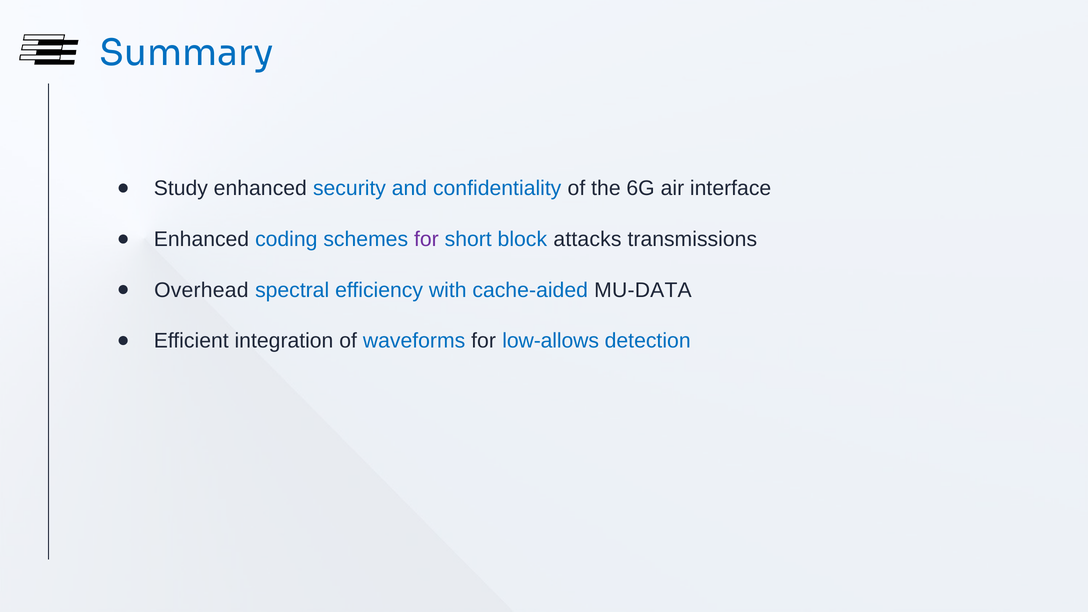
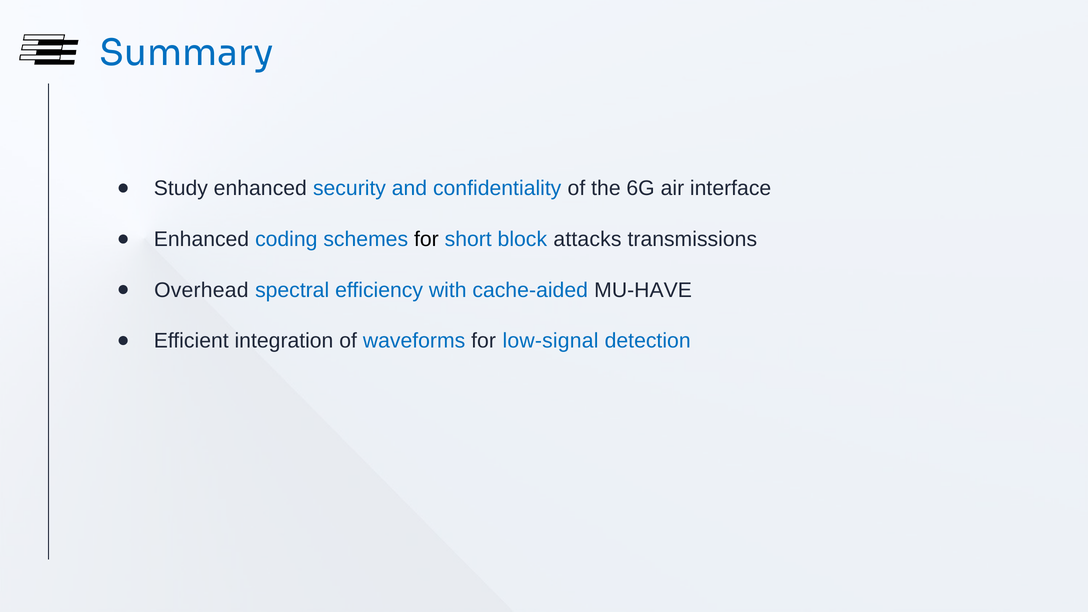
for at (426, 239) colour: purple -> black
MU-DATA: MU-DATA -> MU-HAVE
low-allows: low-allows -> low-signal
